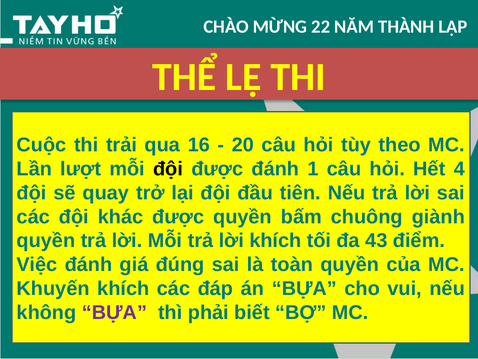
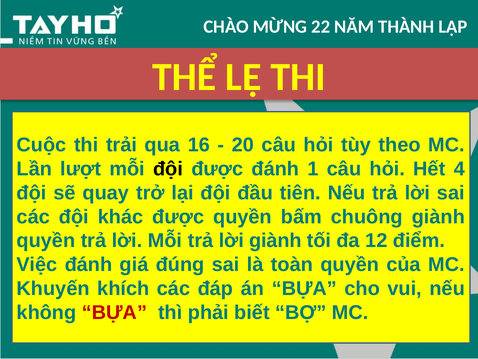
lời khích: khích -> giành
43: 43 -> 12
BỰA at (114, 312) colour: purple -> red
